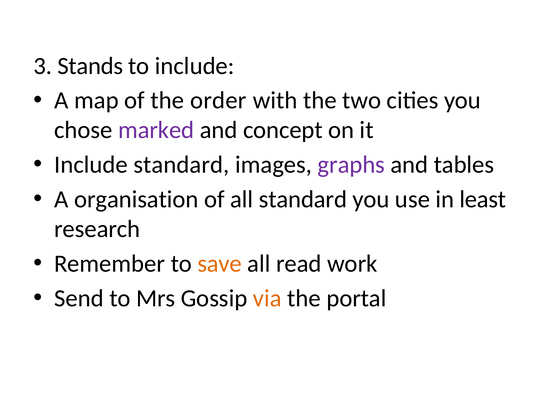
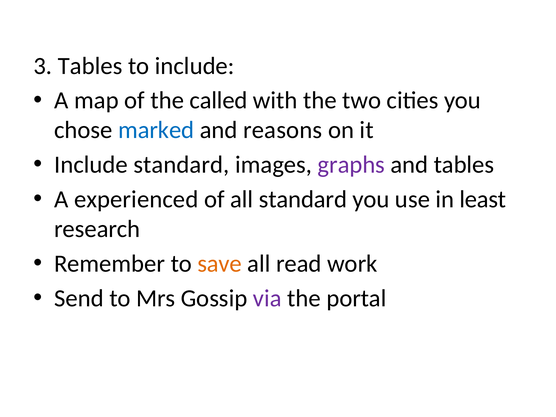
3 Stands: Stands -> Tables
order: order -> called
marked colour: purple -> blue
concept: concept -> reasons
organisation: organisation -> experienced
via colour: orange -> purple
